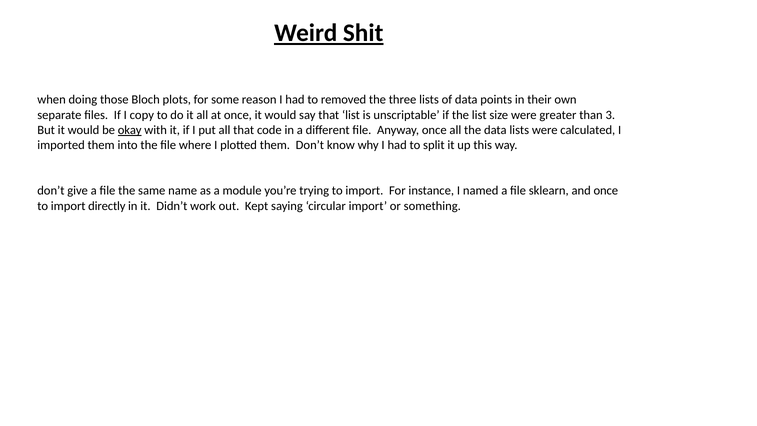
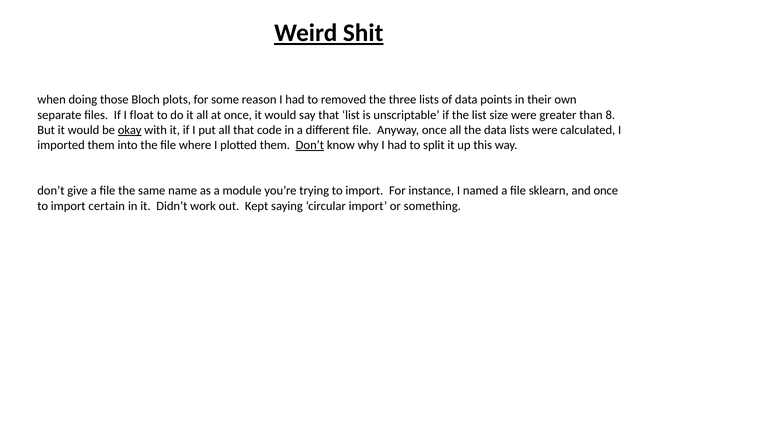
copy: copy -> float
3: 3 -> 8
Don’t at (310, 145) underline: none -> present
directly: directly -> certain
